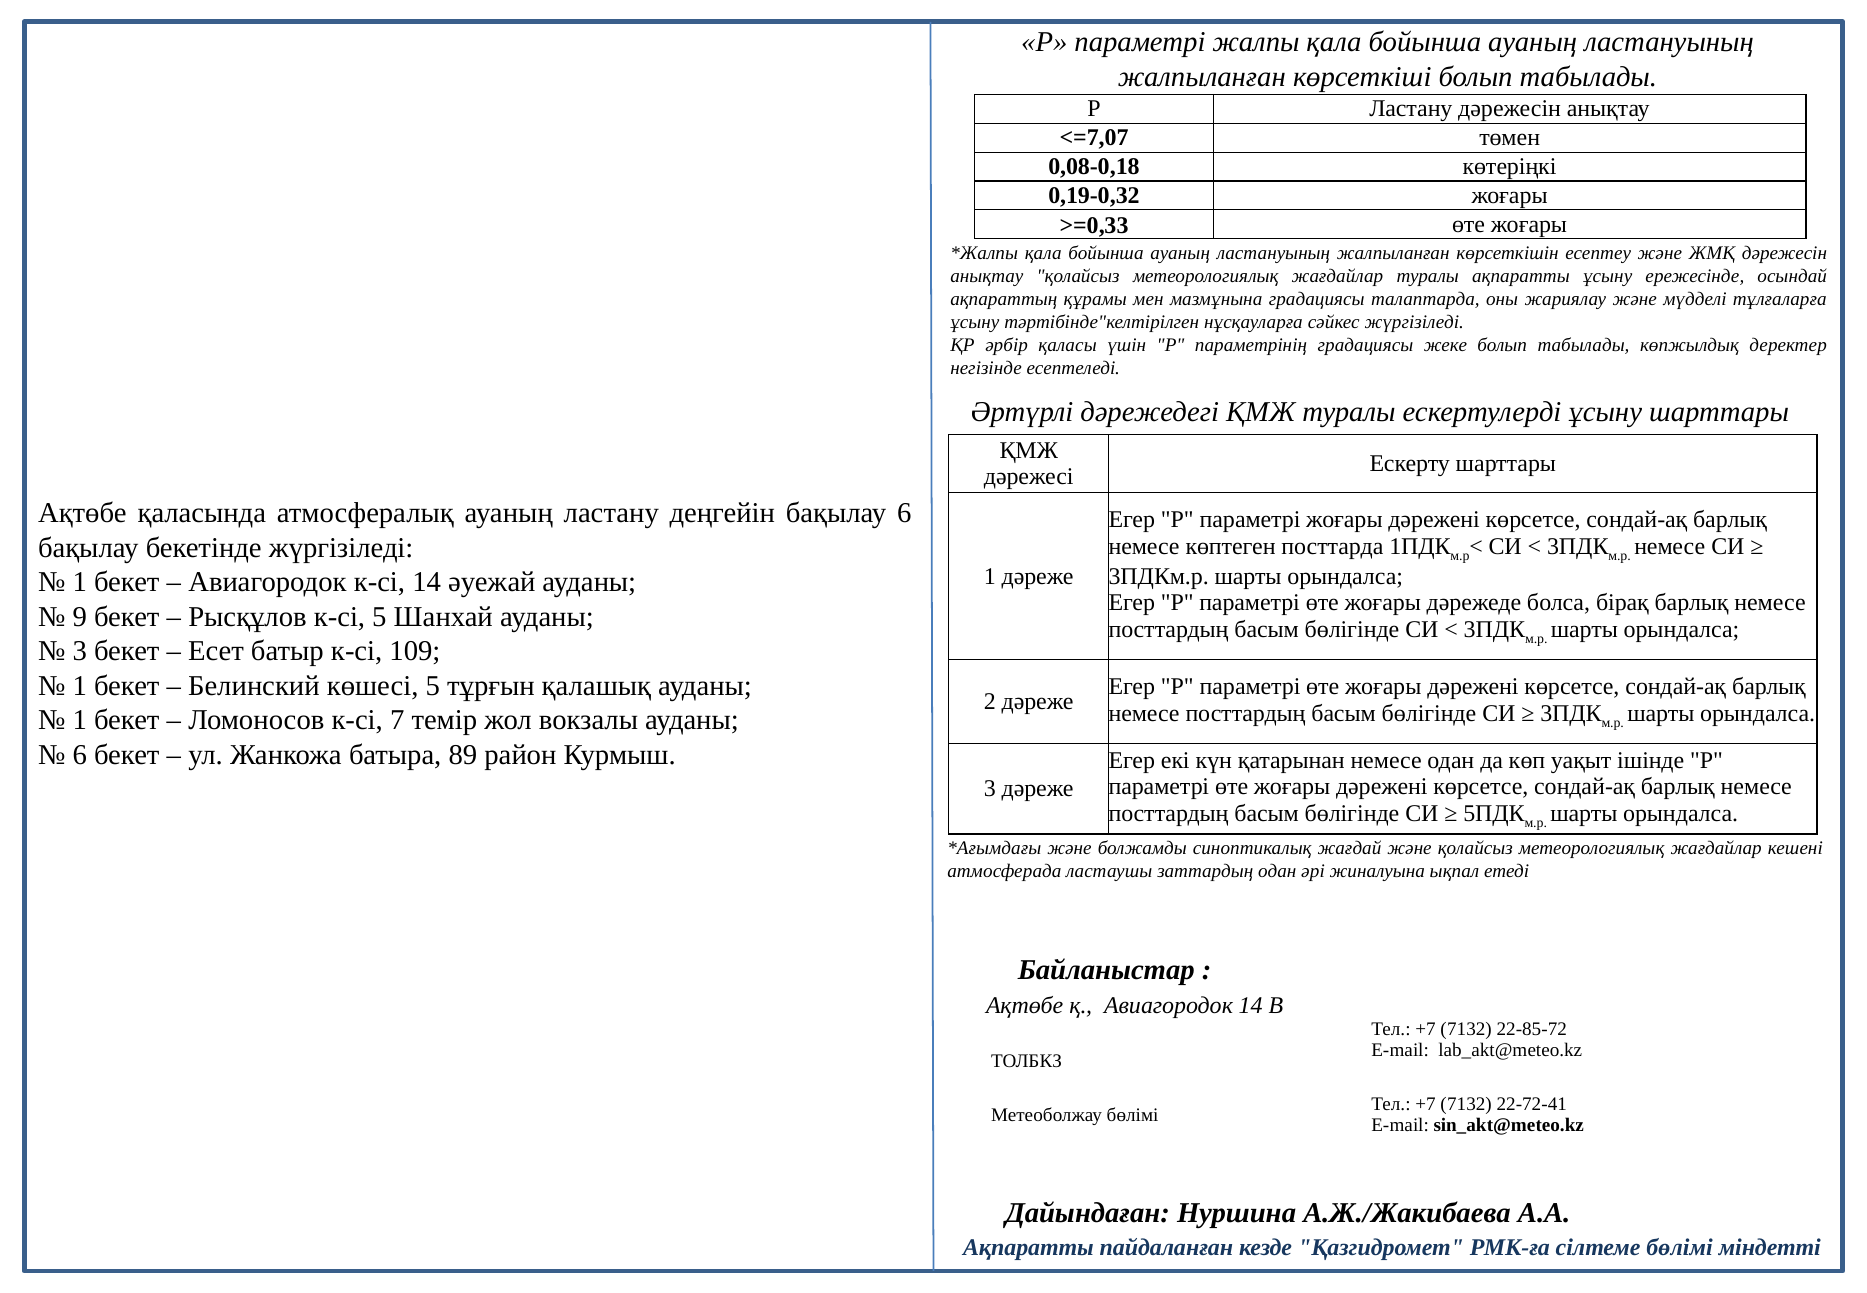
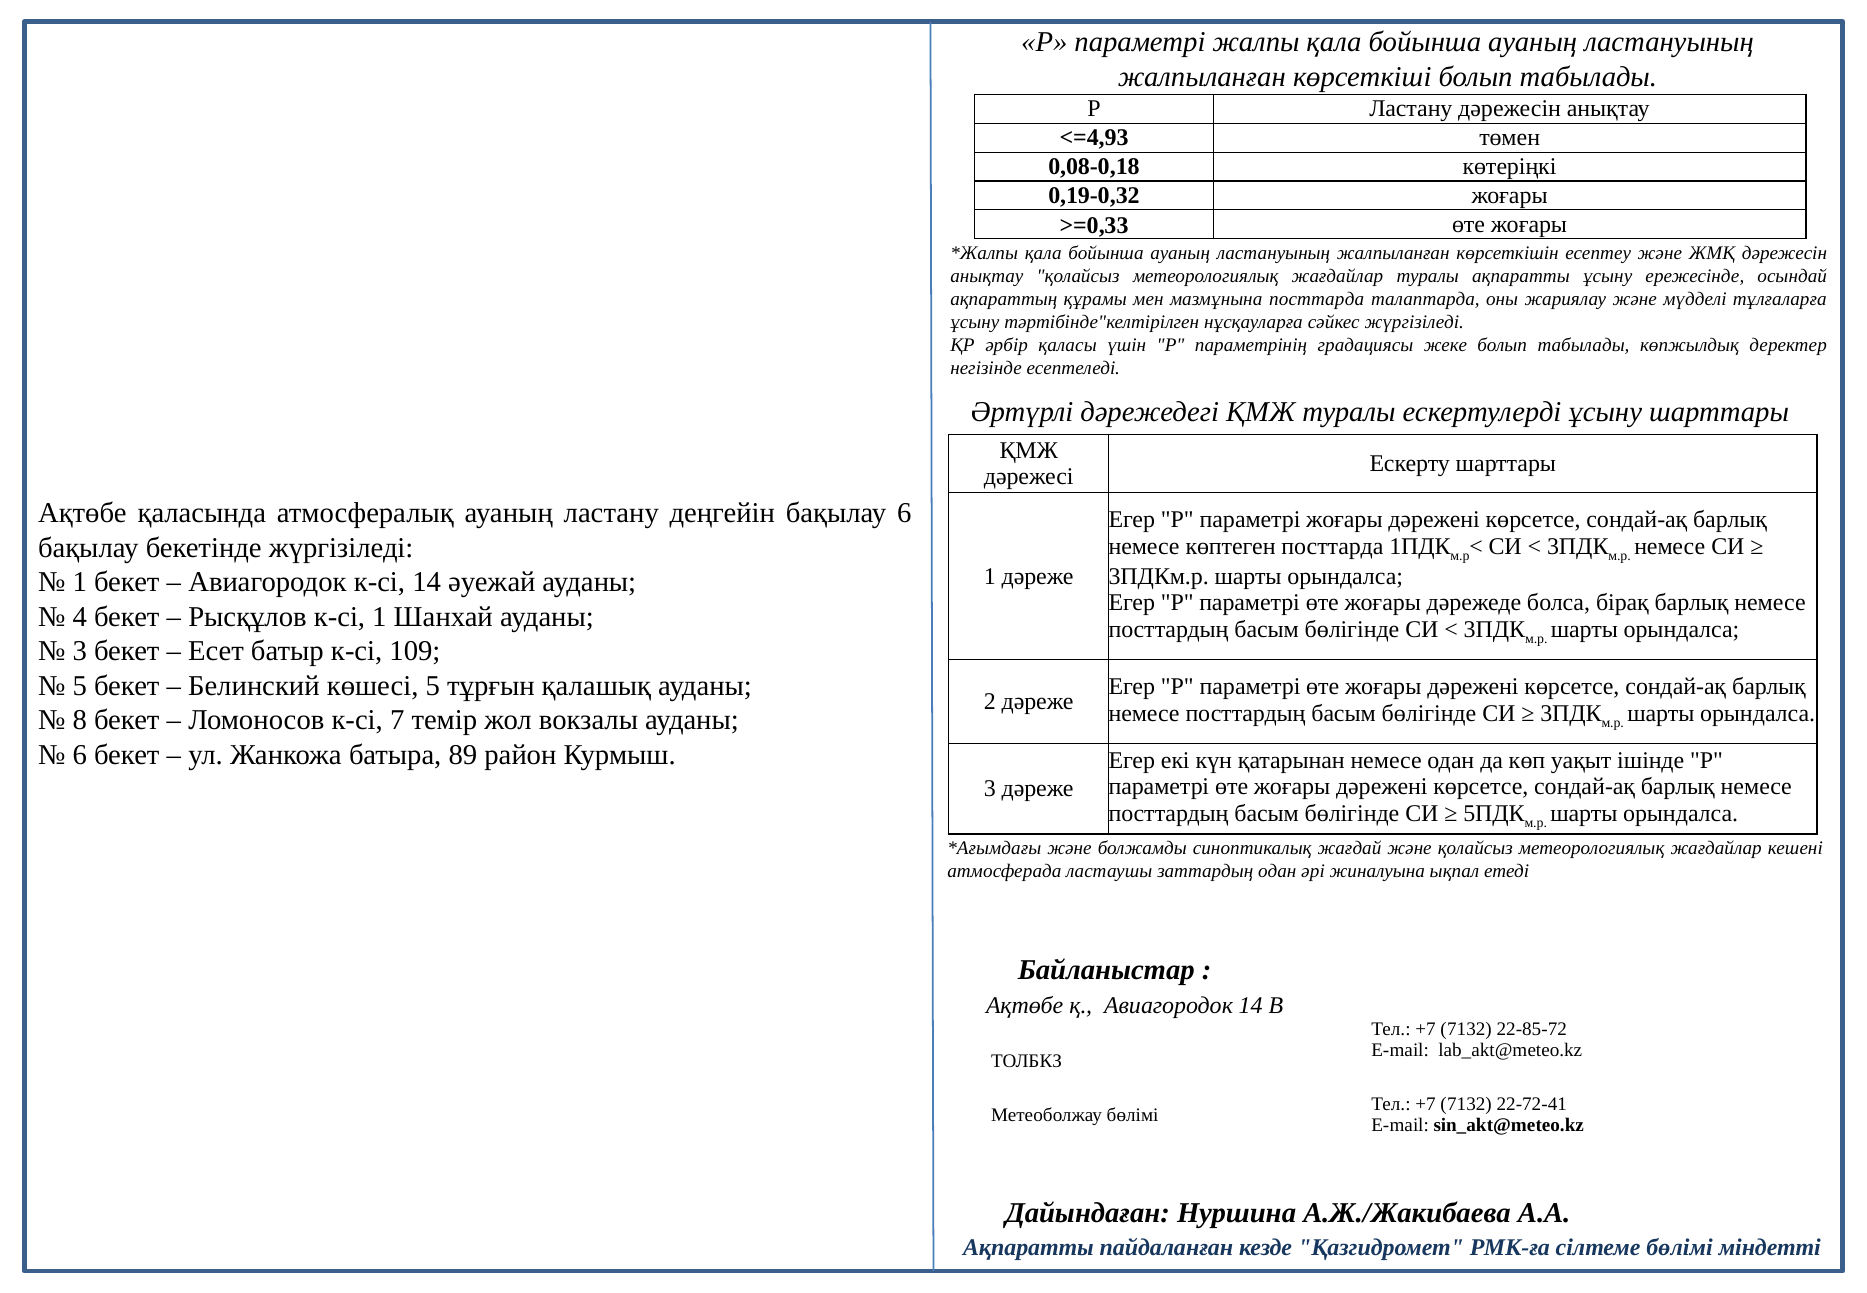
<=7,07: <=7,07 -> <=4,93
мазмұнына градациясы: градациясы -> посттарда
9: 9 -> 4
к-сі 5: 5 -> 1
1 at (80, 685): 1 -> 5
1 at (80, 720): 1 -> 8
